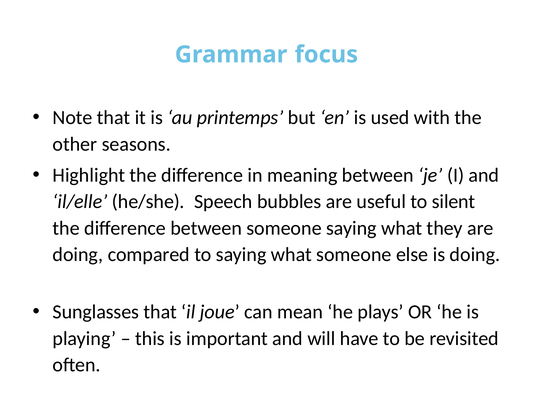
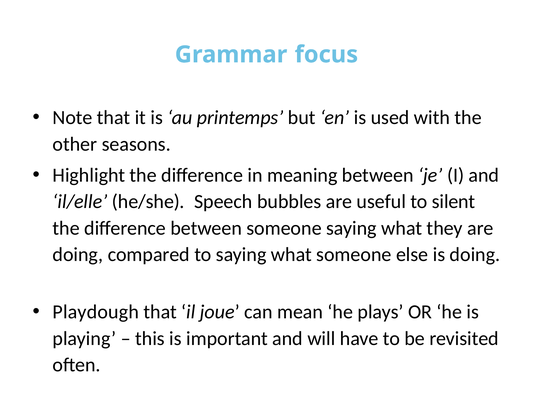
Sunglasses: Sunglasses -> Playdough
